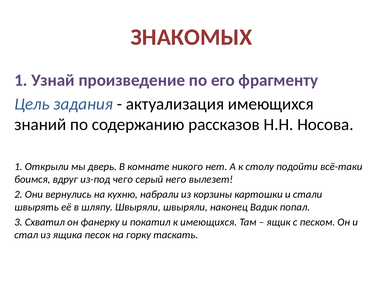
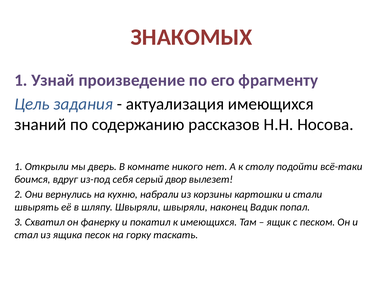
чего: чего -> себя
него: него -> двор
